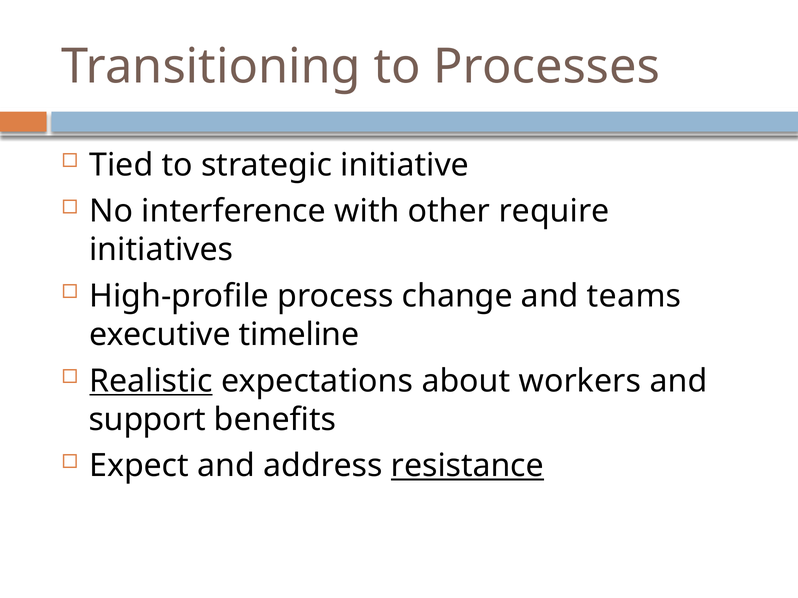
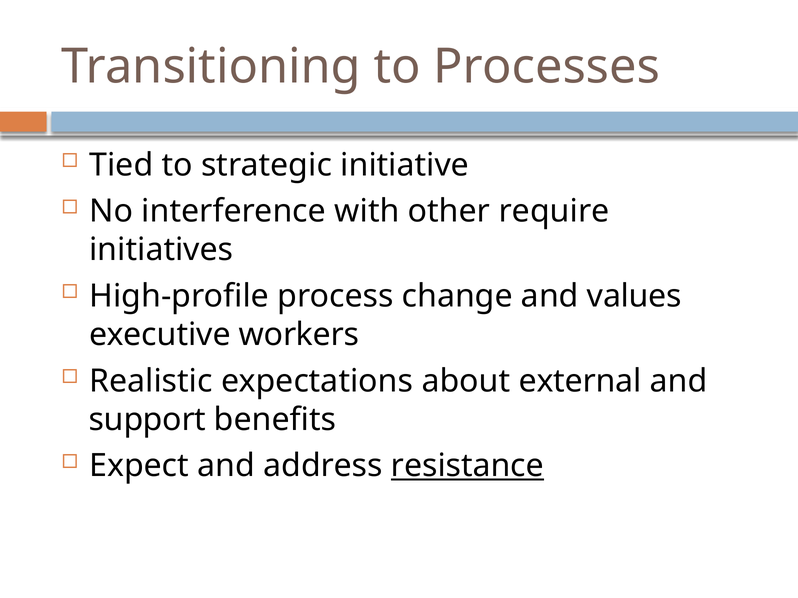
teams: teams -> values
timeline: timeline -> workers
Realistic underline: present -> none
workers: workers -> external
